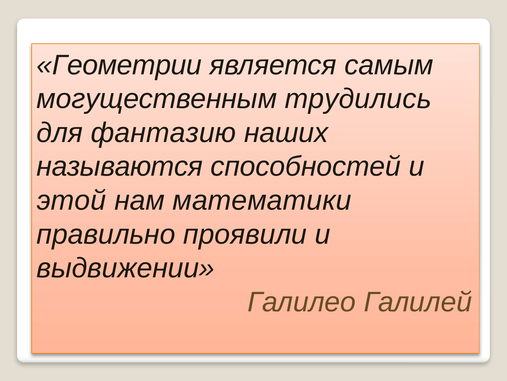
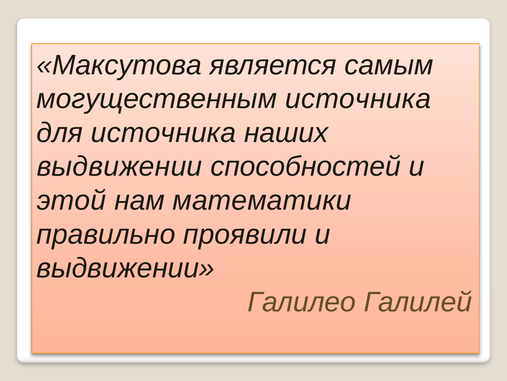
Геометрии: Геометрии -> Максутова
могущественным трудились: трудились -> источника
для фантазию: фантазию -> источника
называются at (120, 166): называются -> выдвижении
